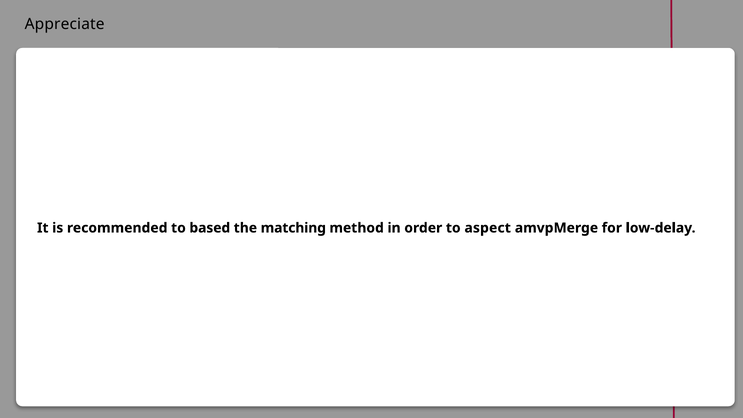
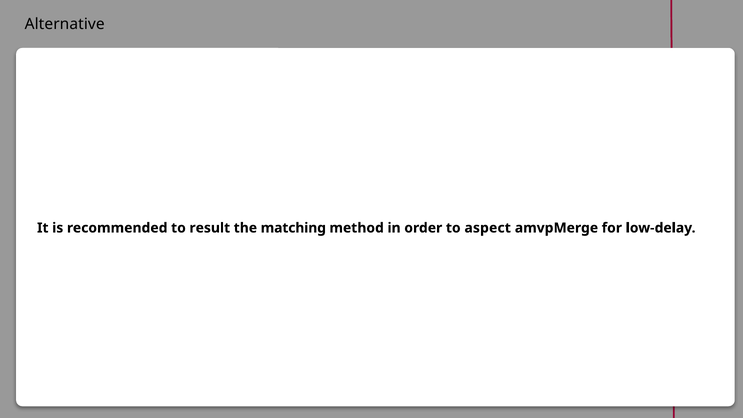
Appreciate: Appreciate -> Alternative
based: based -> result
